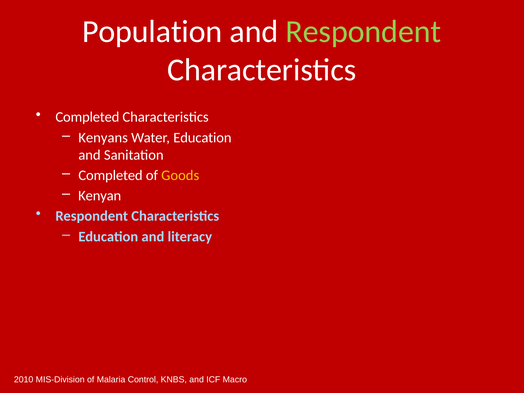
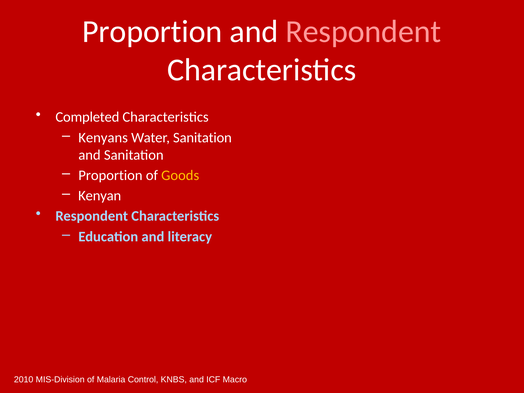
Population at (152, 32): Population -> Proportion
Respondent at (363, 32) colour: light green -> pink
Water Education: Education -> Sanitation
Completed at (111, 175): Completed -> Proportion
